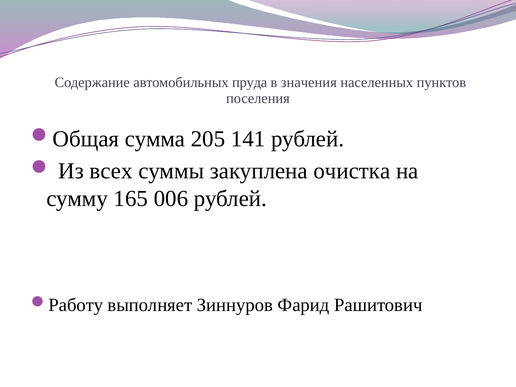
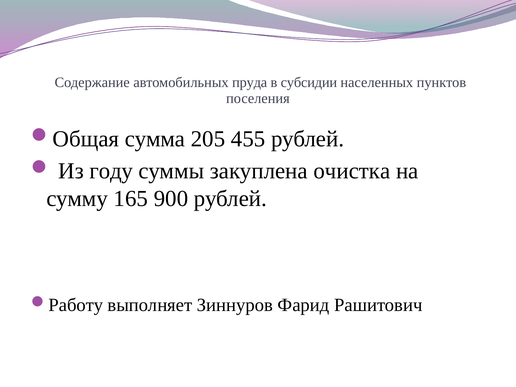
значения: значения -> субсидии
141: 141 -> 455
всех: всех -> году
006: 006 -> 900
